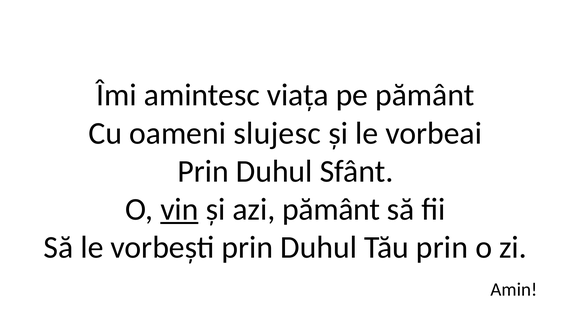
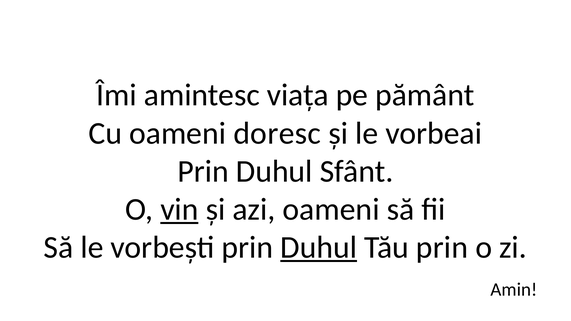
slujesc: slujesc -> doresc
azi pământ: pământ -> oameni
Duhul at (319, 247) underline: none -> present
